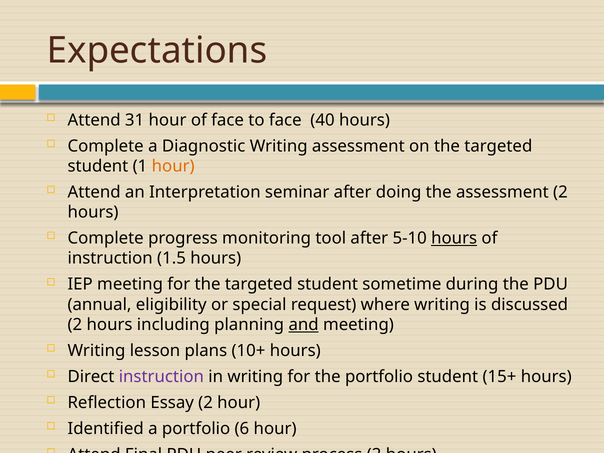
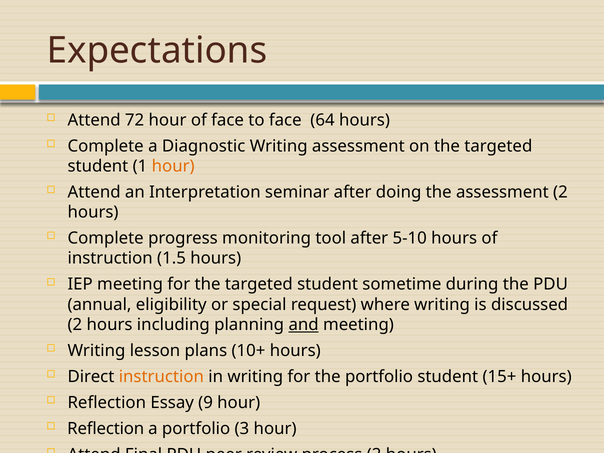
31: 31 -> 72
40: 40 -> 64
hours at (454, 238) underline: present -> none
instruction at (161, 377) colour: purple -> orange
Essay 2: 2 -> 9
Identified at (106, 429): Identified -> Reflection
6: 6 -> 3
